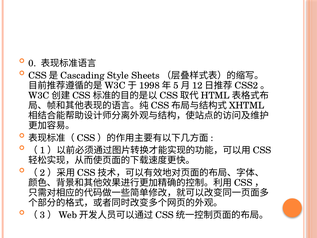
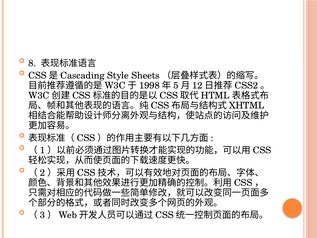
0: 0 -> 8
